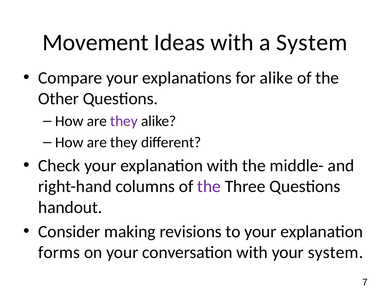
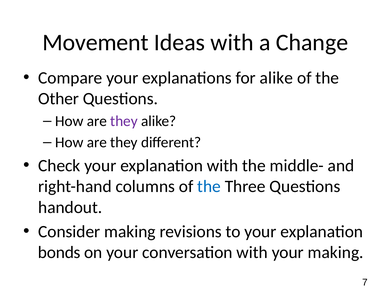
a System: System -> Change
the at (209, 187) colour: purple -> blue
forms: forms -> bonds
your system: system -> making
